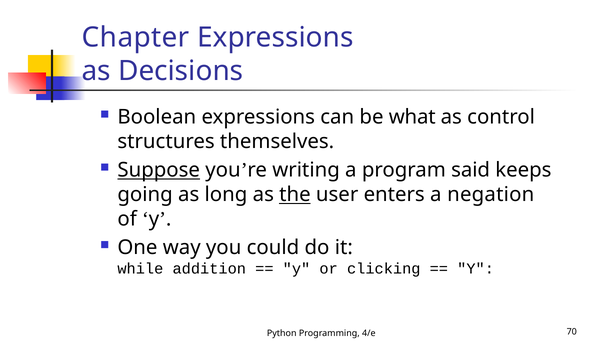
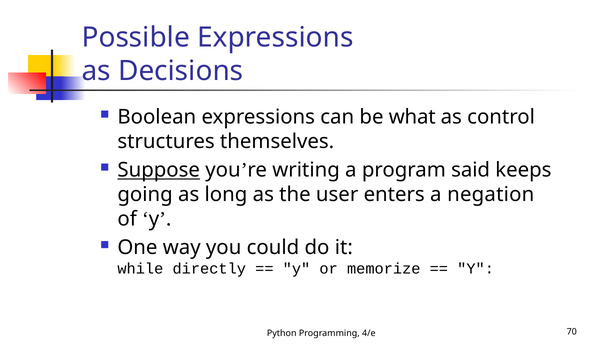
Chapter: Chapter -> Possible
the underline: present -> none
addition: addition -> directly
clicking: clicking -> memorize
